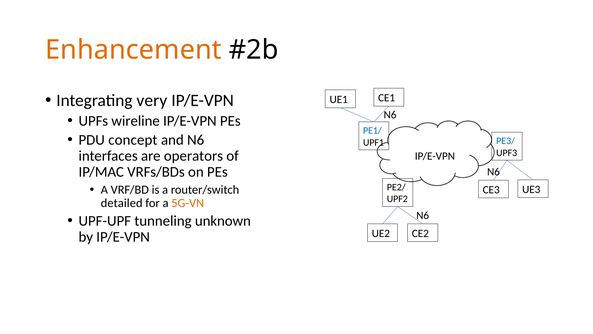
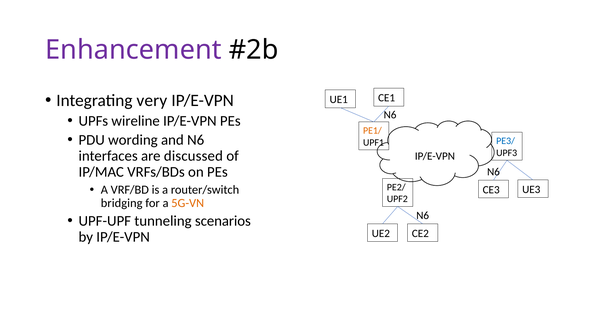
Enhancement colour: orange -> purple
PE1/ colour: blue -> orange
concept: concept -> wording
operators: operators -> discussed
detailed: detailed -> bridging
unknown: unknown -> scenarios
